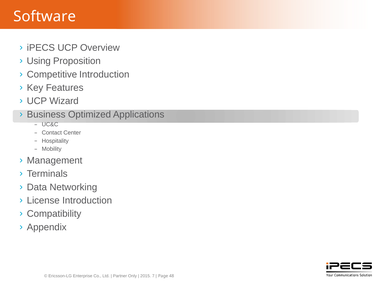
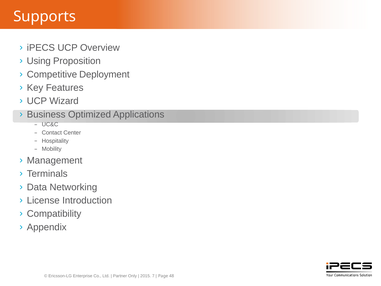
Software: Software -> Supports
Competitive Introduction: Introduction -> Deployment
